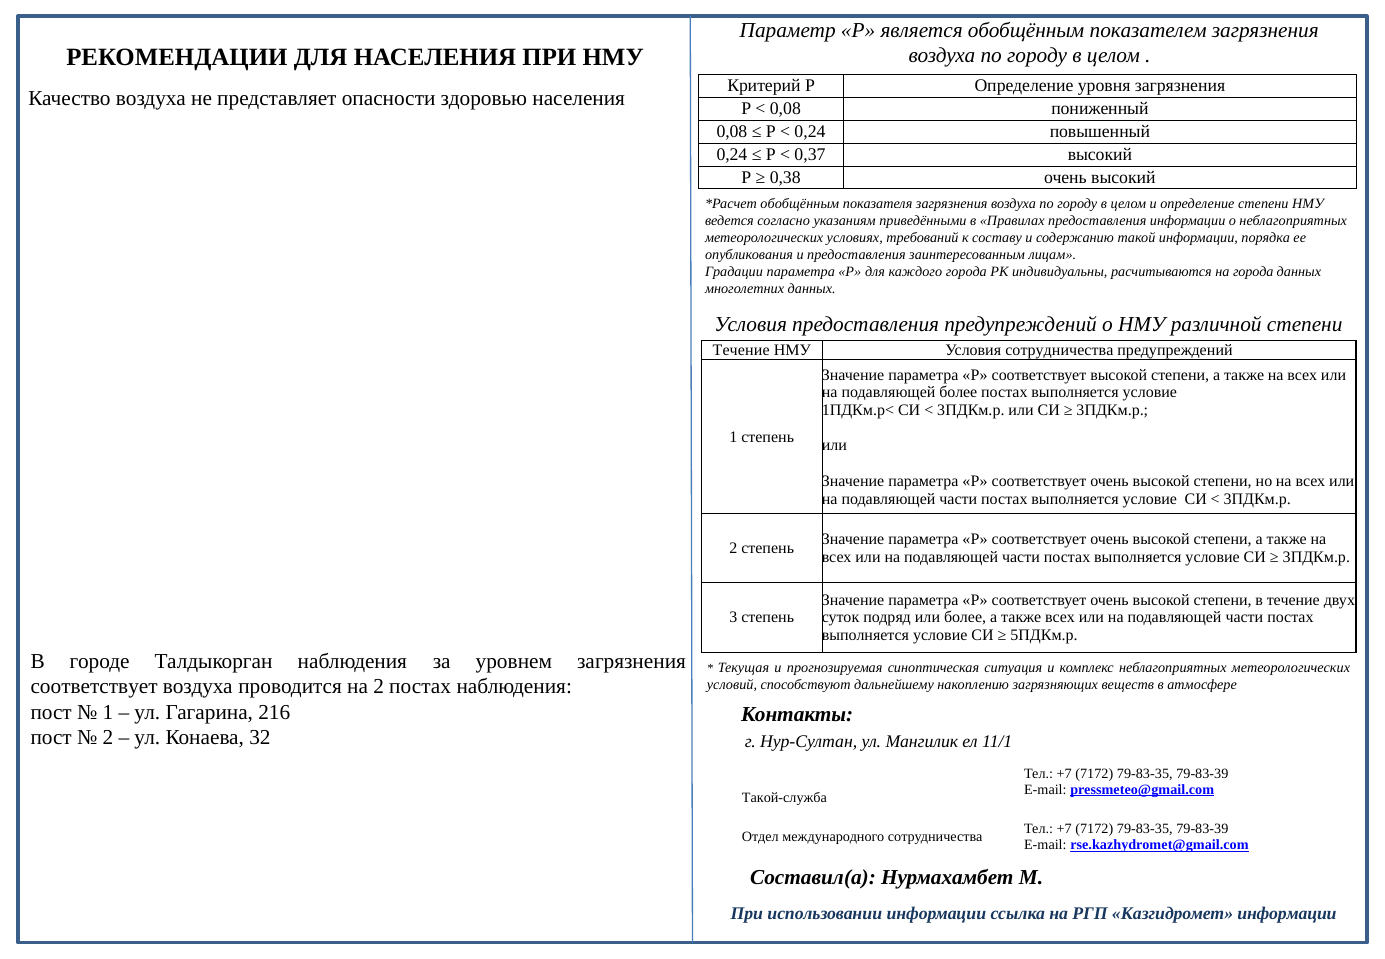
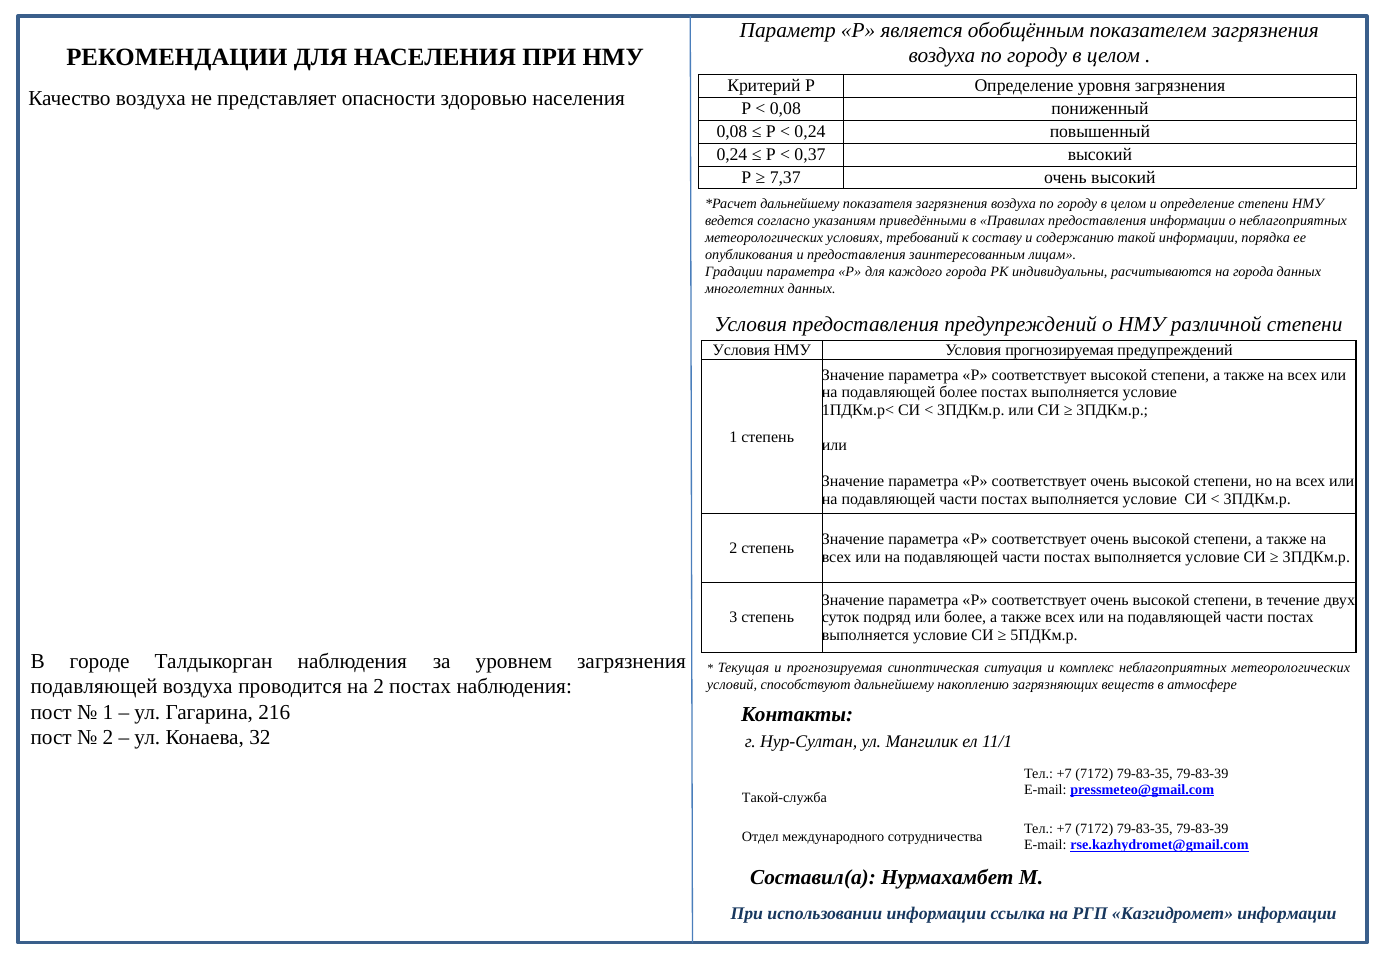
0,38: 0,38 -> 7,37
обобщённым at (800, 203): обобщённым -> дальнейшему
Течение at (741, 350): Течение -> Условия
Условия сотрудничества: сотрудничества -> прогнозируемая
соответствует at (94, 687): соответствует -> подавляющей
